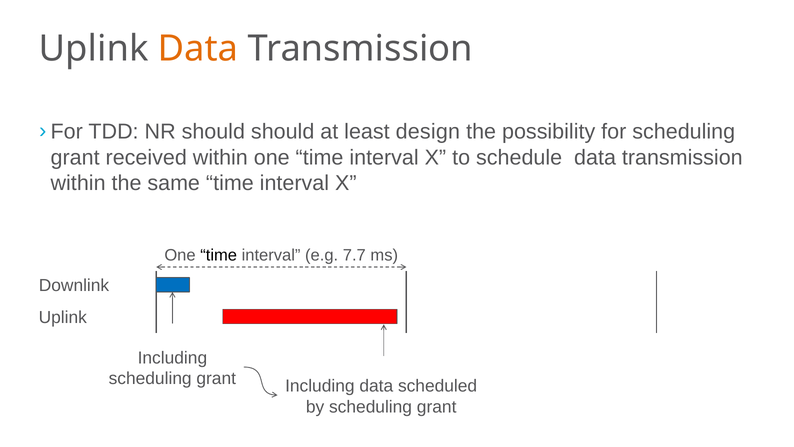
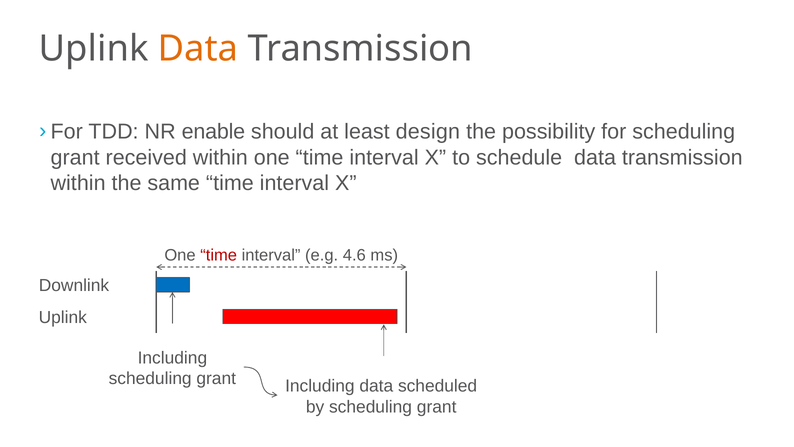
NR should: should -> enable
time at (219, 255) colour: black -> red
7.7: 7.7 -> 4.6
